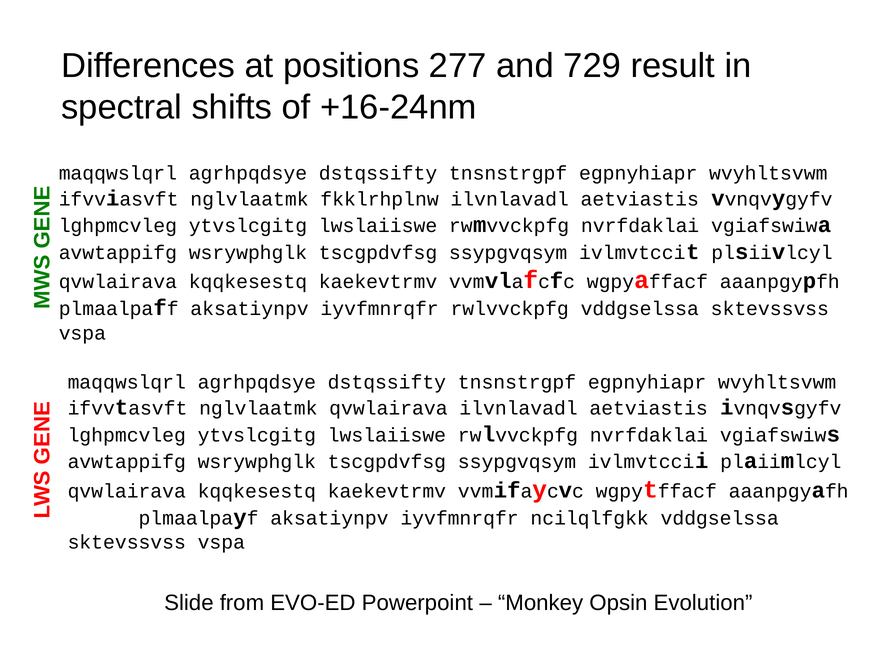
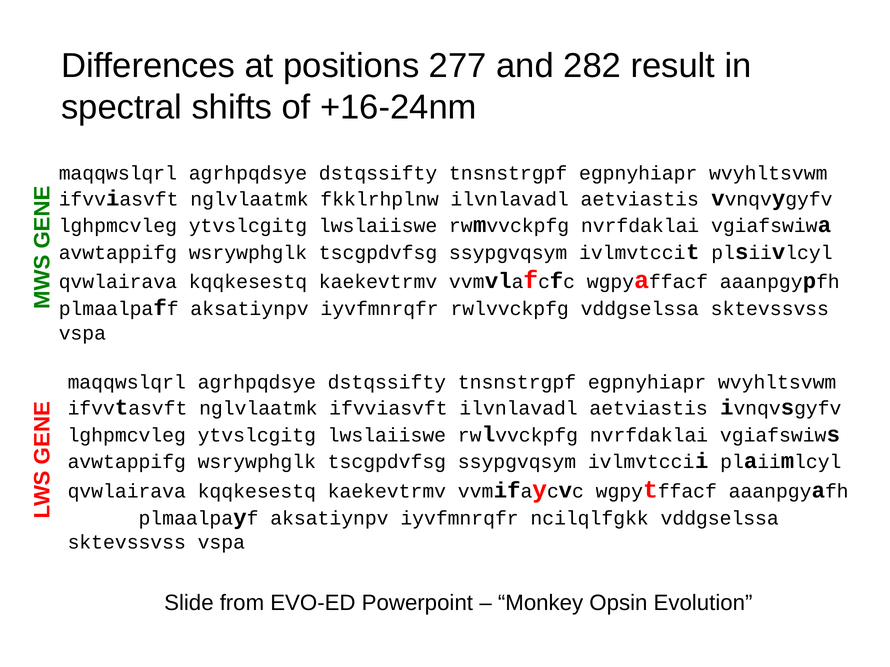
729: 729 -> 282
nglvlaatmk qvwlairava: qvwlairava -> ifvviasvft
